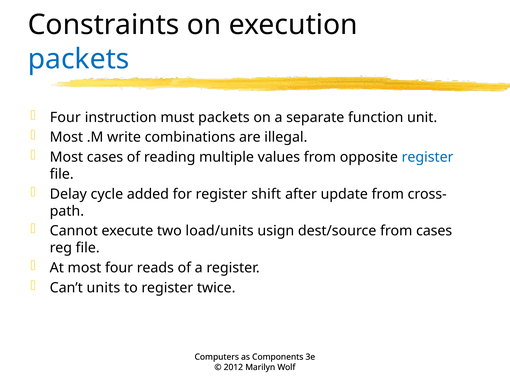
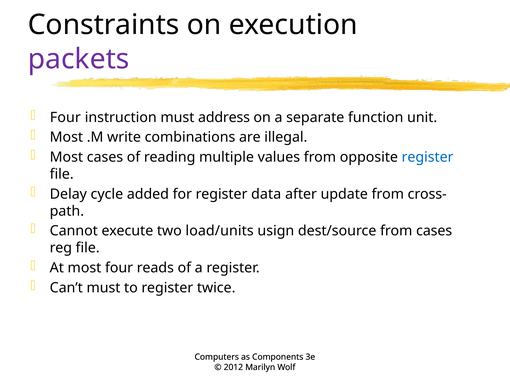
packets at (79, 59) colour: blue -> purple
must packets: packets -> address
shift: shift -> data
Can’t units: units -> must
